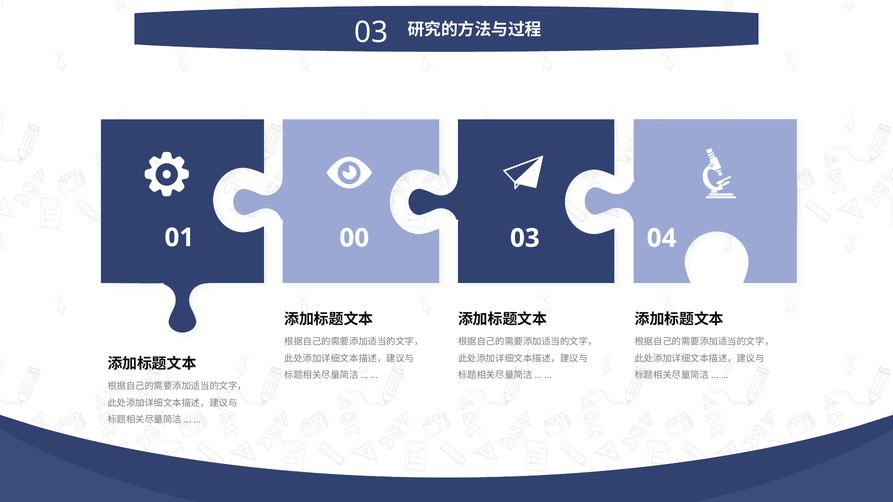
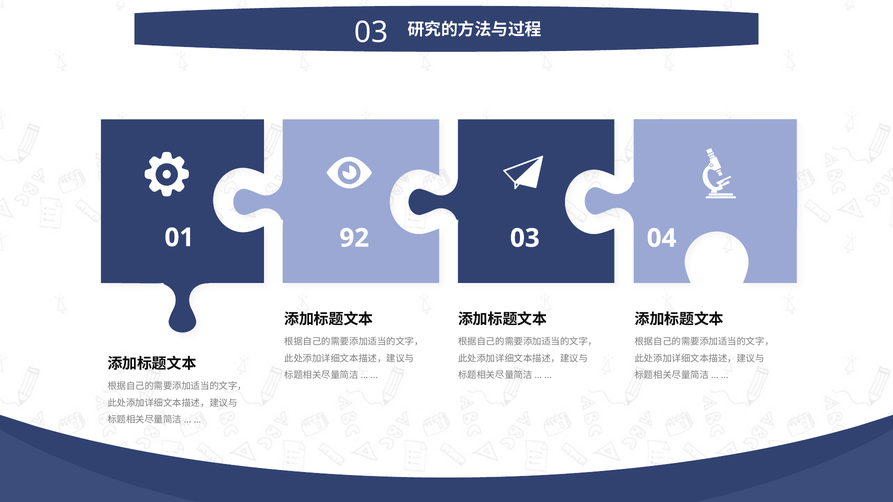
00: 00 -> 92
